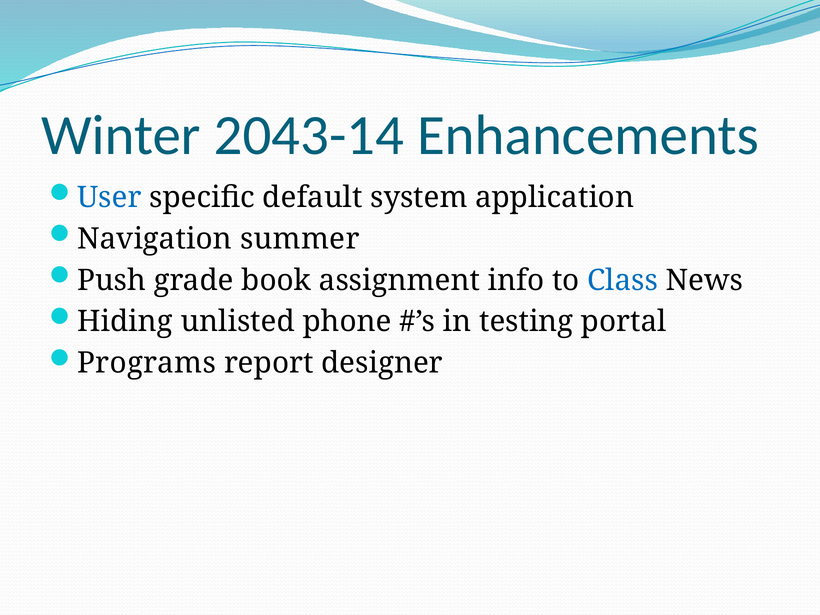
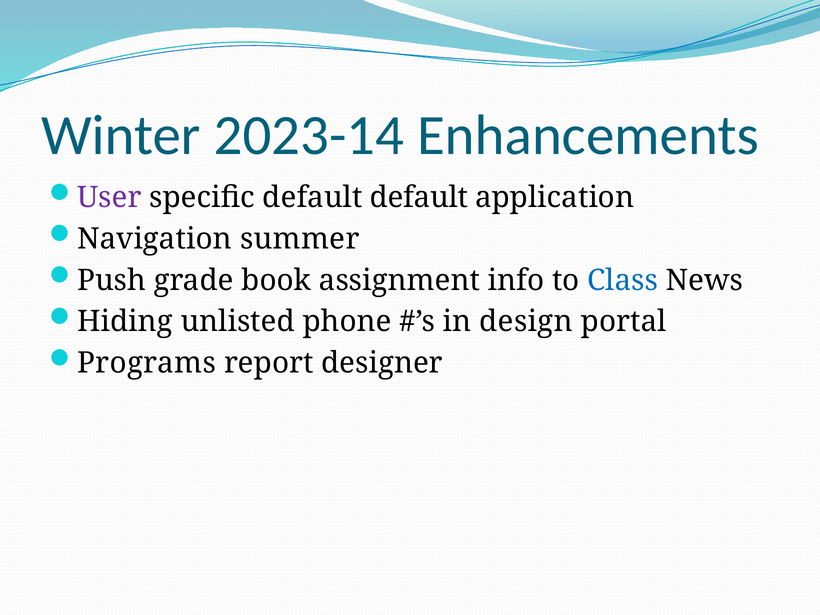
2043-14: 2043-14 -> 2023-14
User colour: blue -> purple
default system: system -> default
testing: testing -> design
